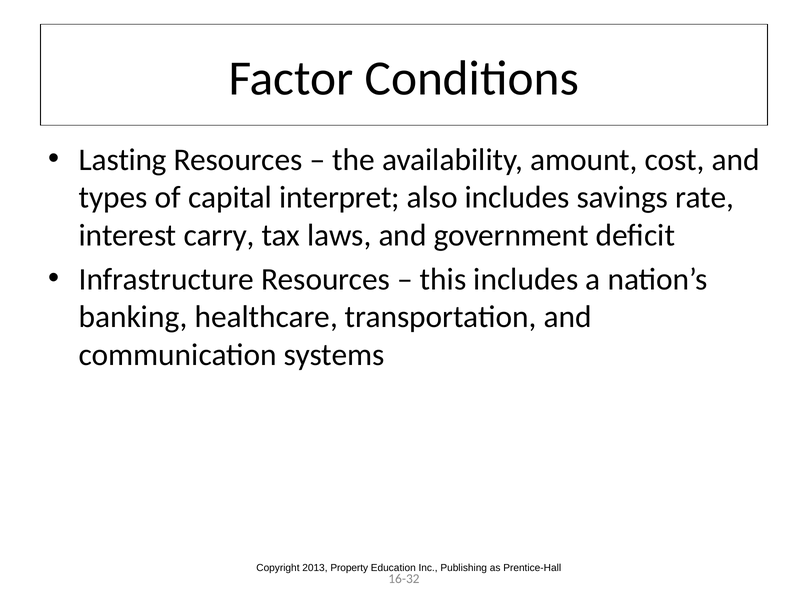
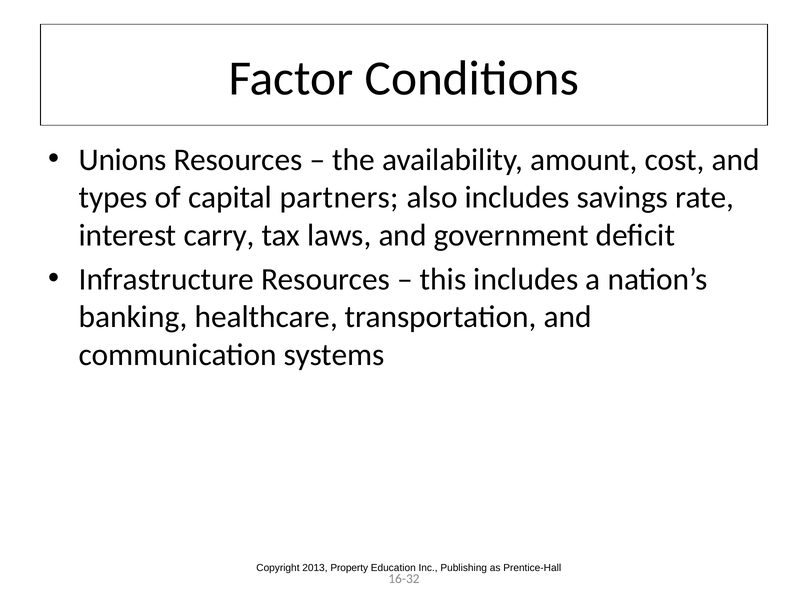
Lasting: Lasting -> Unions
interpret: interpret -> partners
